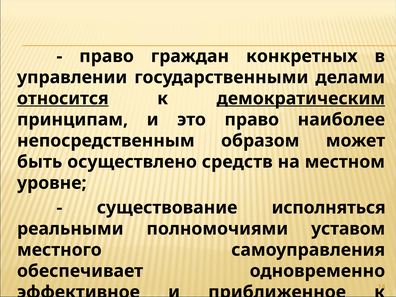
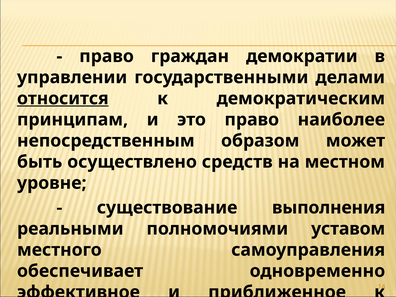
конкретных: конкретных -> демократии
демократическим underline: present -> none
исполняться: исполняться -> выполнения
